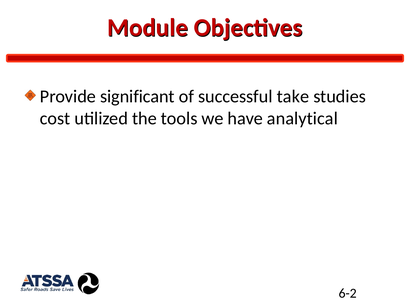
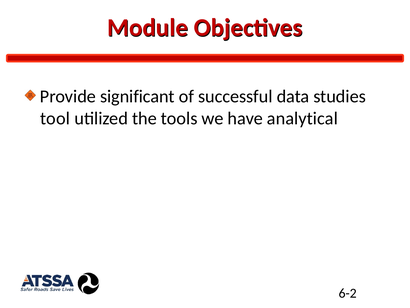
take: take -> data
cost: cost -> tool
